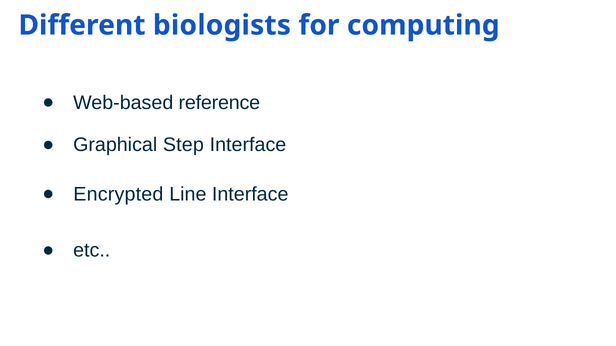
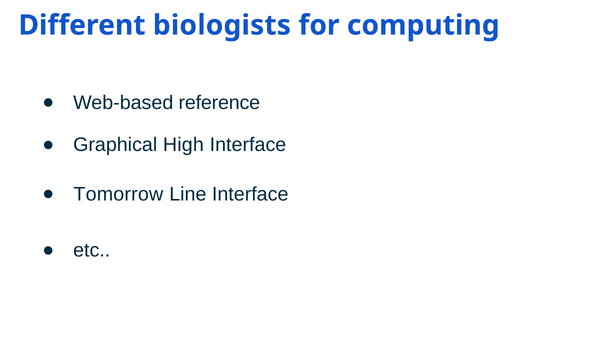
Step: Step -> High
Encrypted: Encrypted -> Tomorrow
